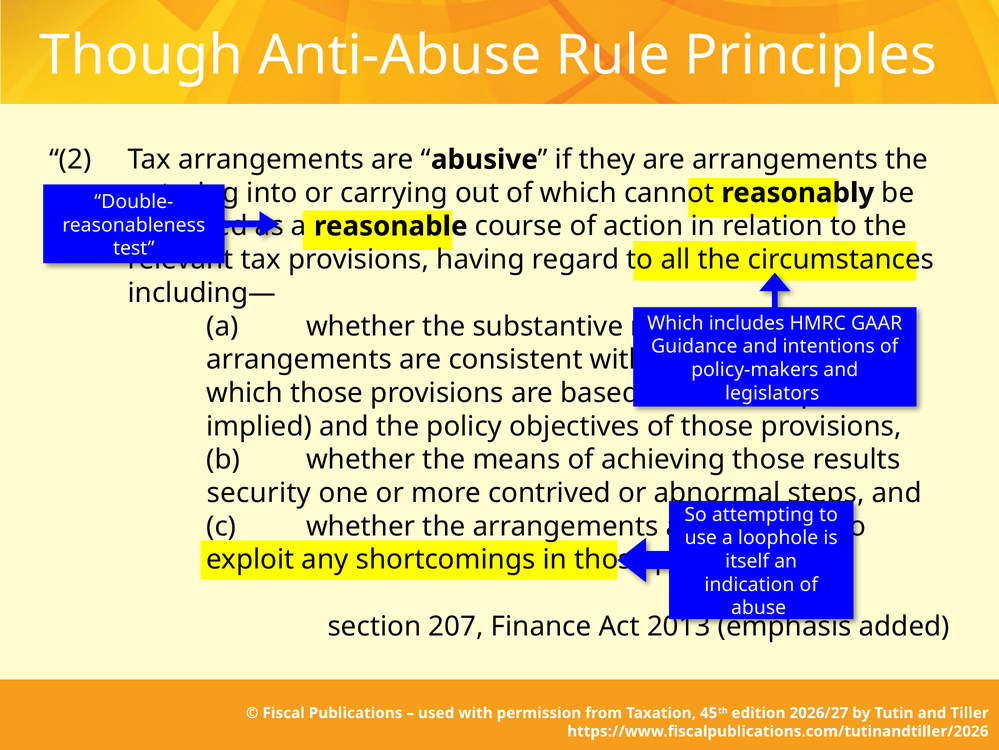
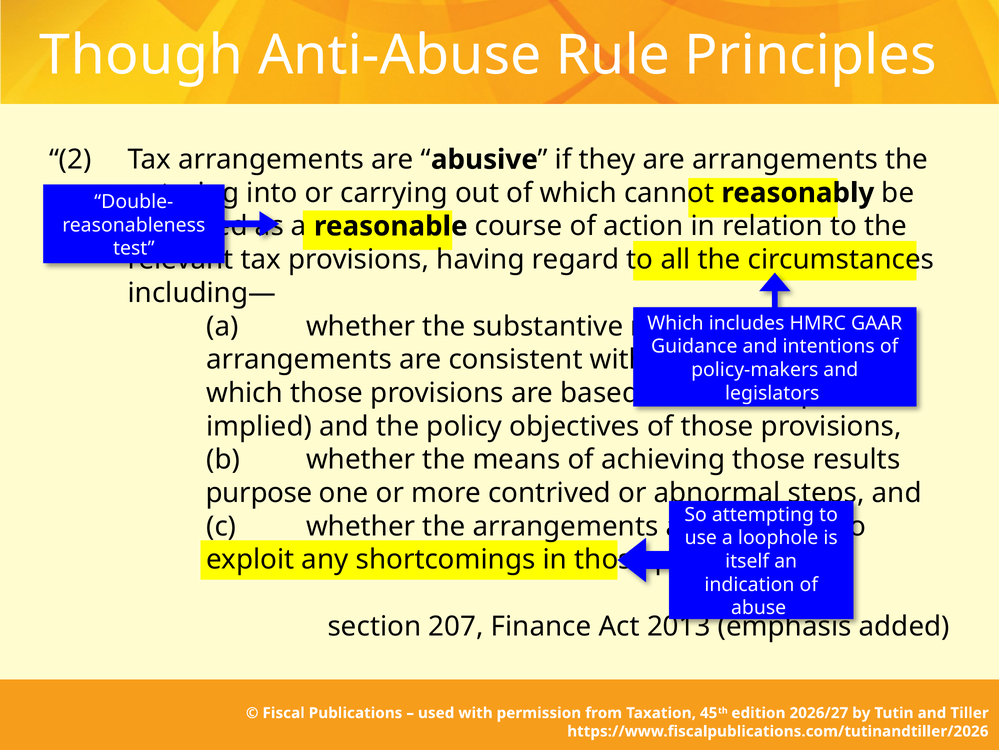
security: security -> purpose
